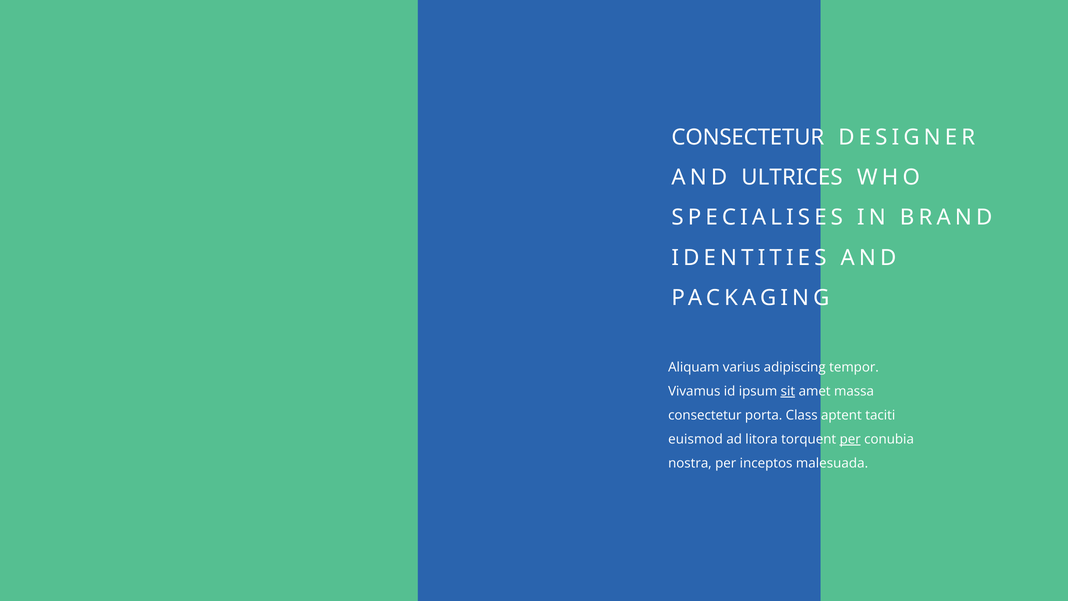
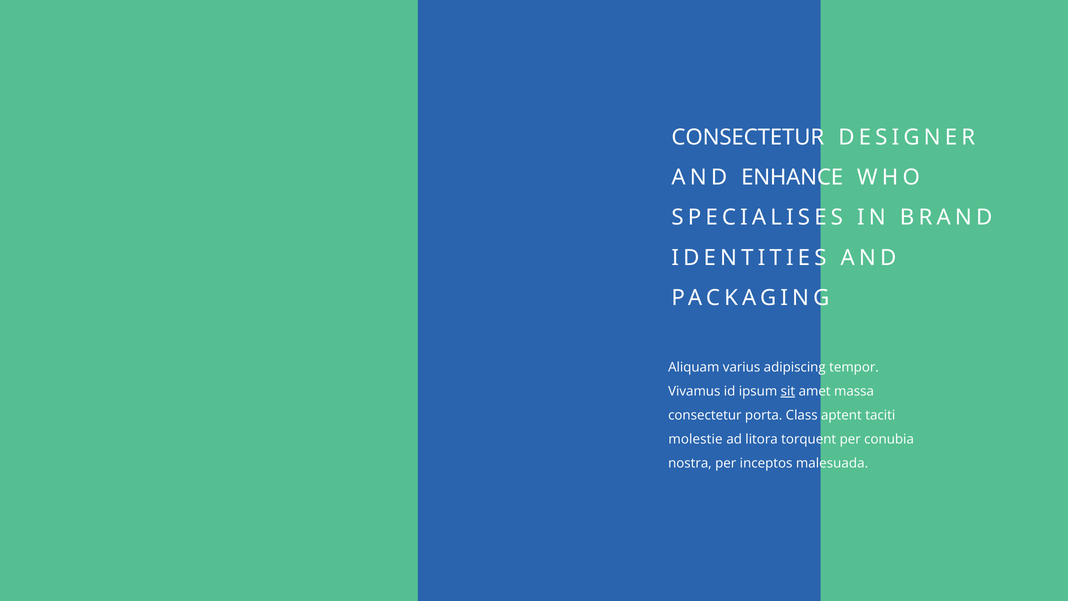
ULTRICES: ULTRICES -> ENHANCE
euismod: euismod -> molestie
per at (850, 439) underline: present -> none
